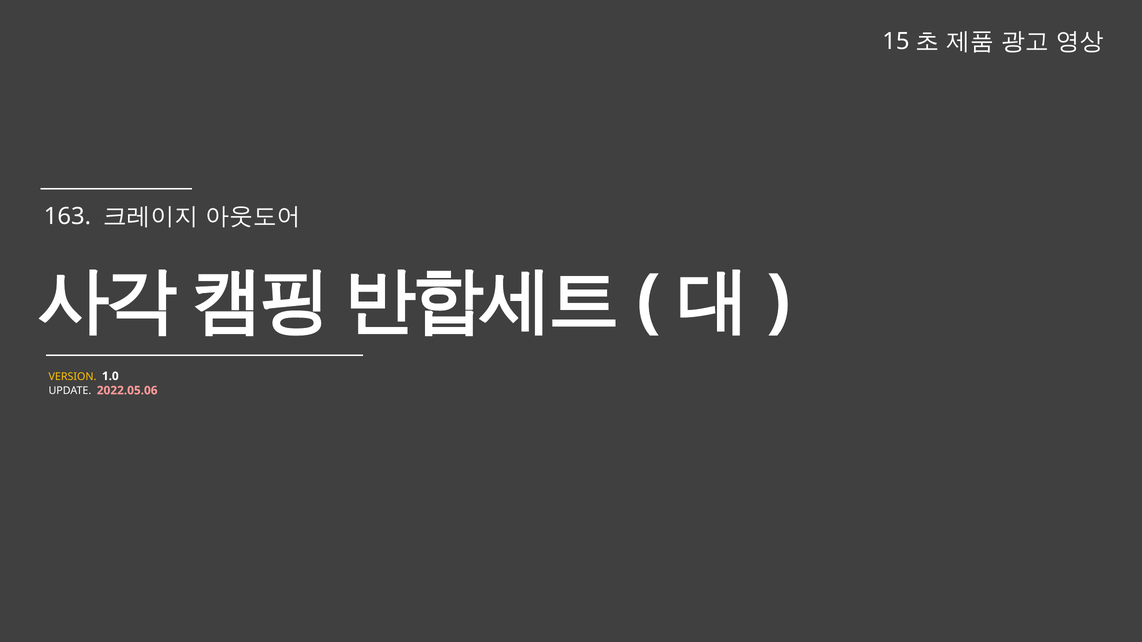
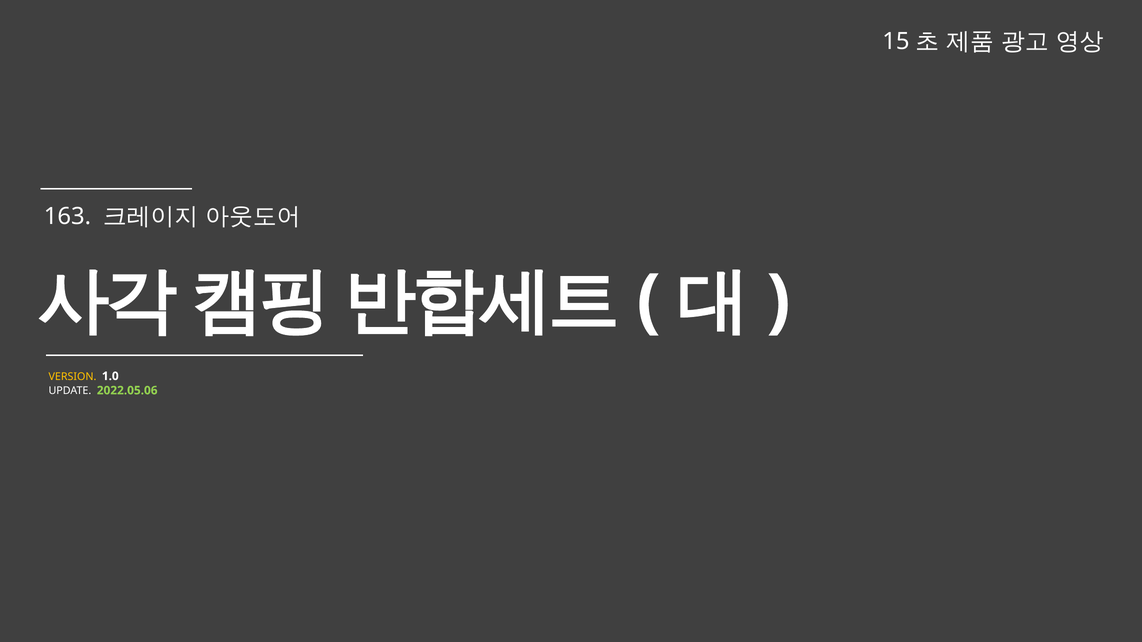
2022.05.06 colour: pink -> light green
